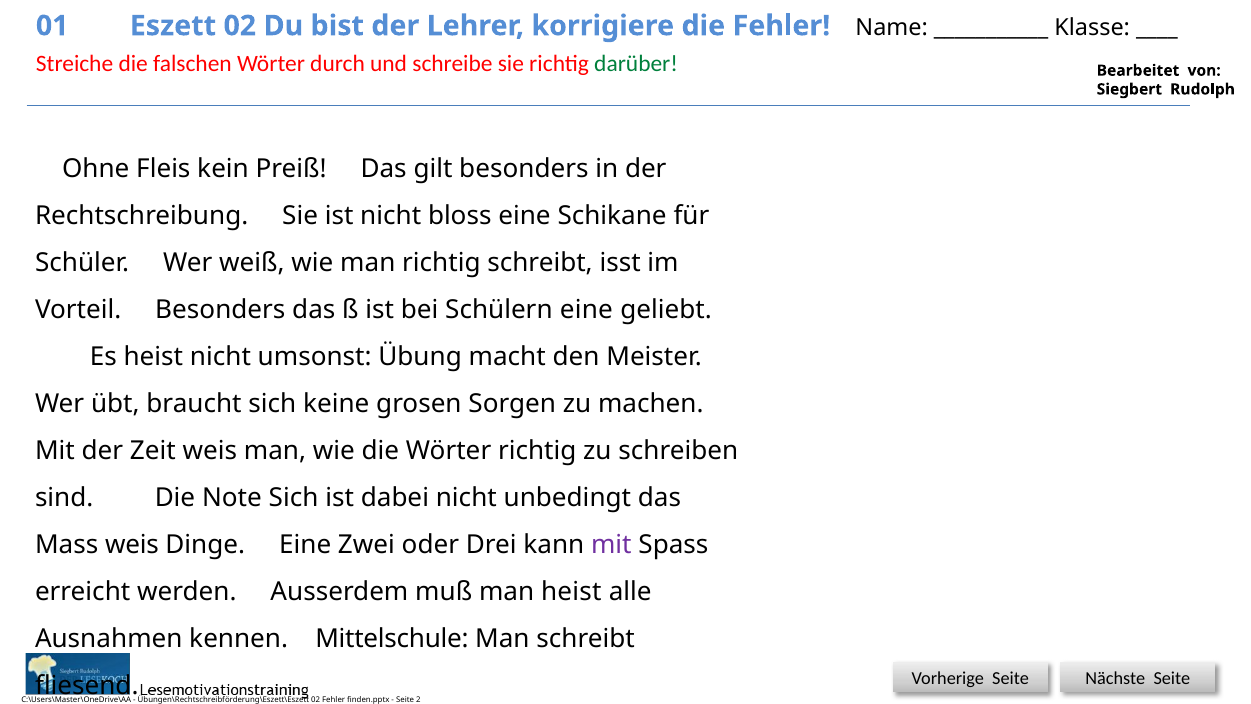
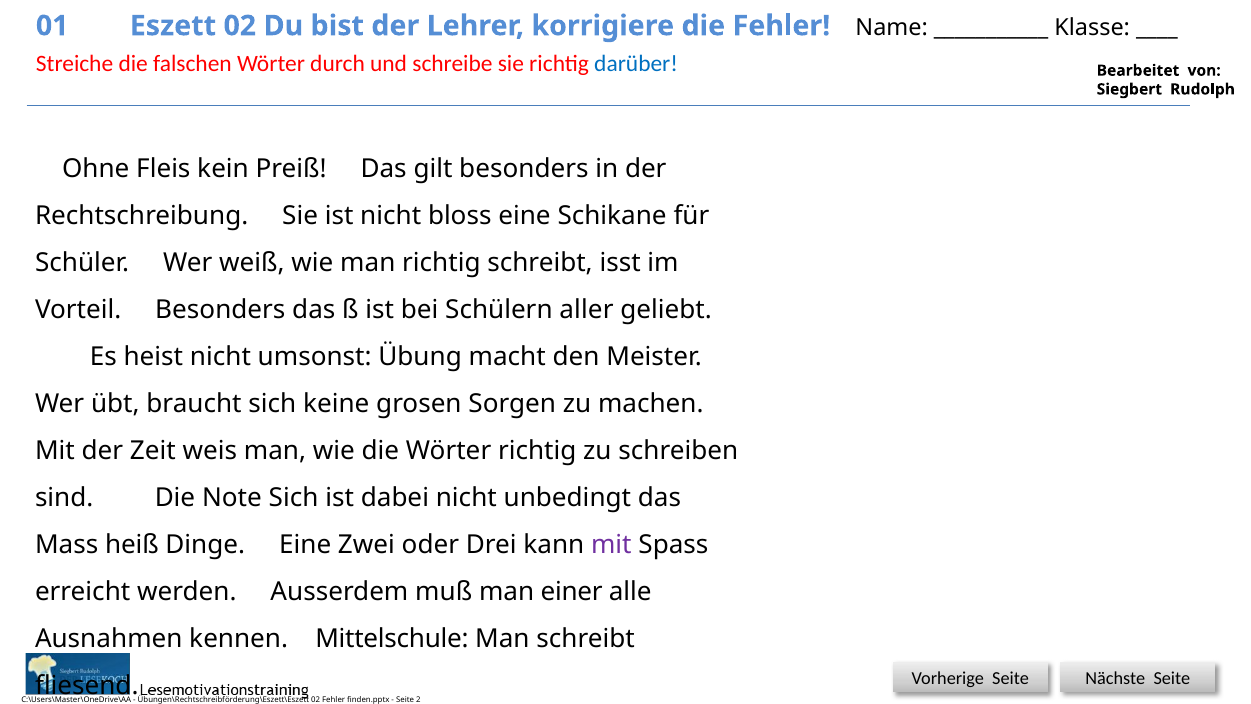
darüber colour: green -> blue
Schülern eine: eine -> aller
Mass weis: weis -> heiß
man heist: heist -> einer
